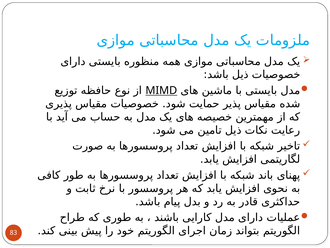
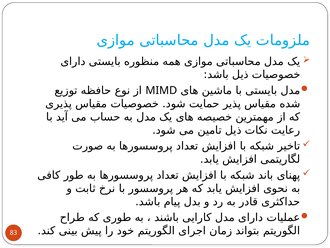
MIMD underline: present -> none
